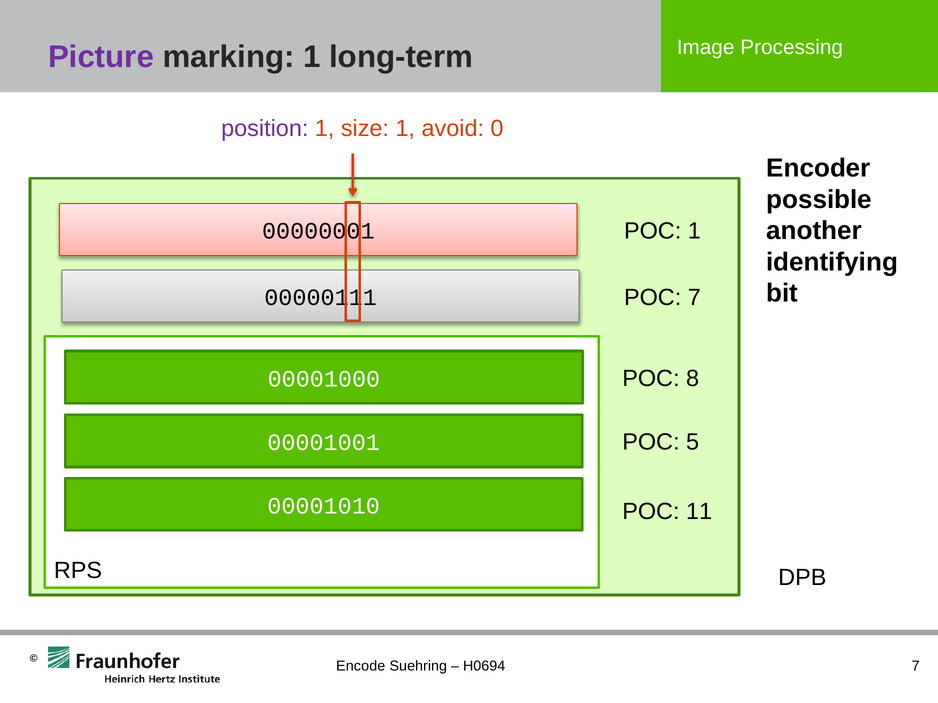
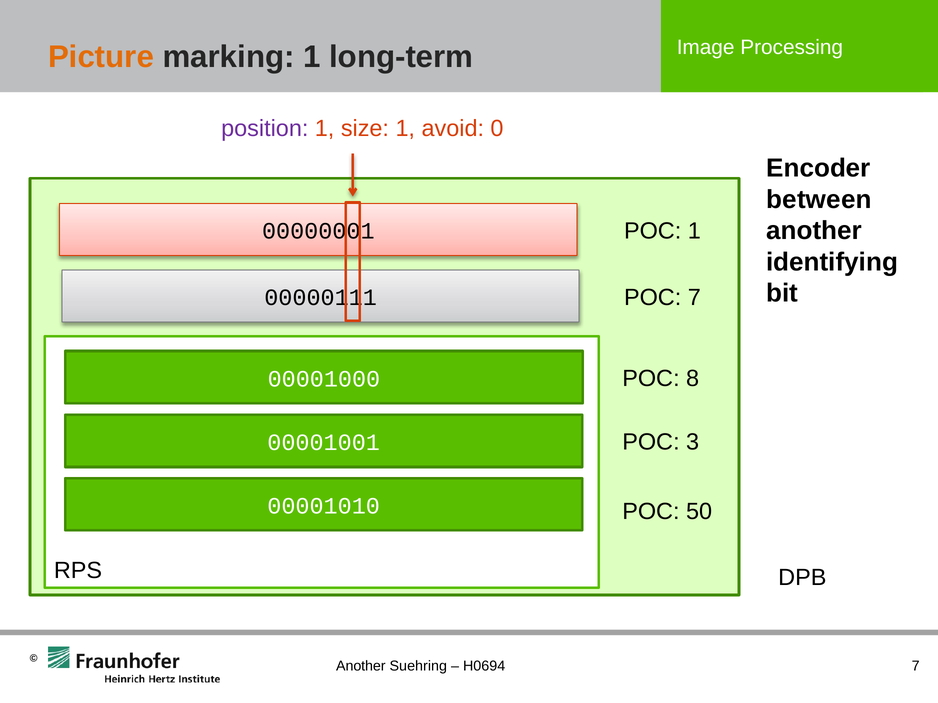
Picture colour: purple -> orange
possible: possible -> between
5: 5 -> 3
11: 11 -> 50
Encode at (361, 667): Encode -> Another
